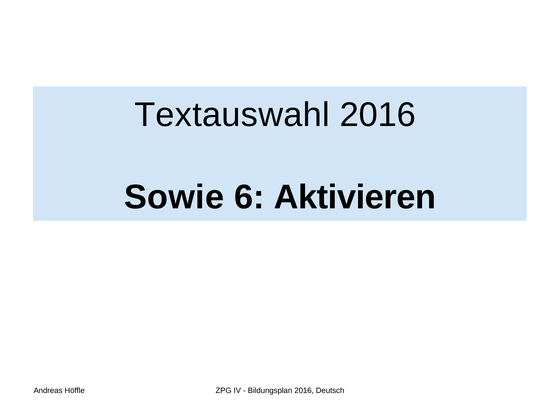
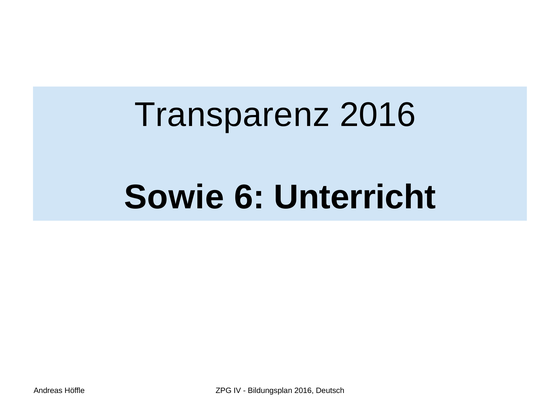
Textauswahl: Textauswahl -> Transparenz
Aktivieren: Aktivieren -> Unterricht
